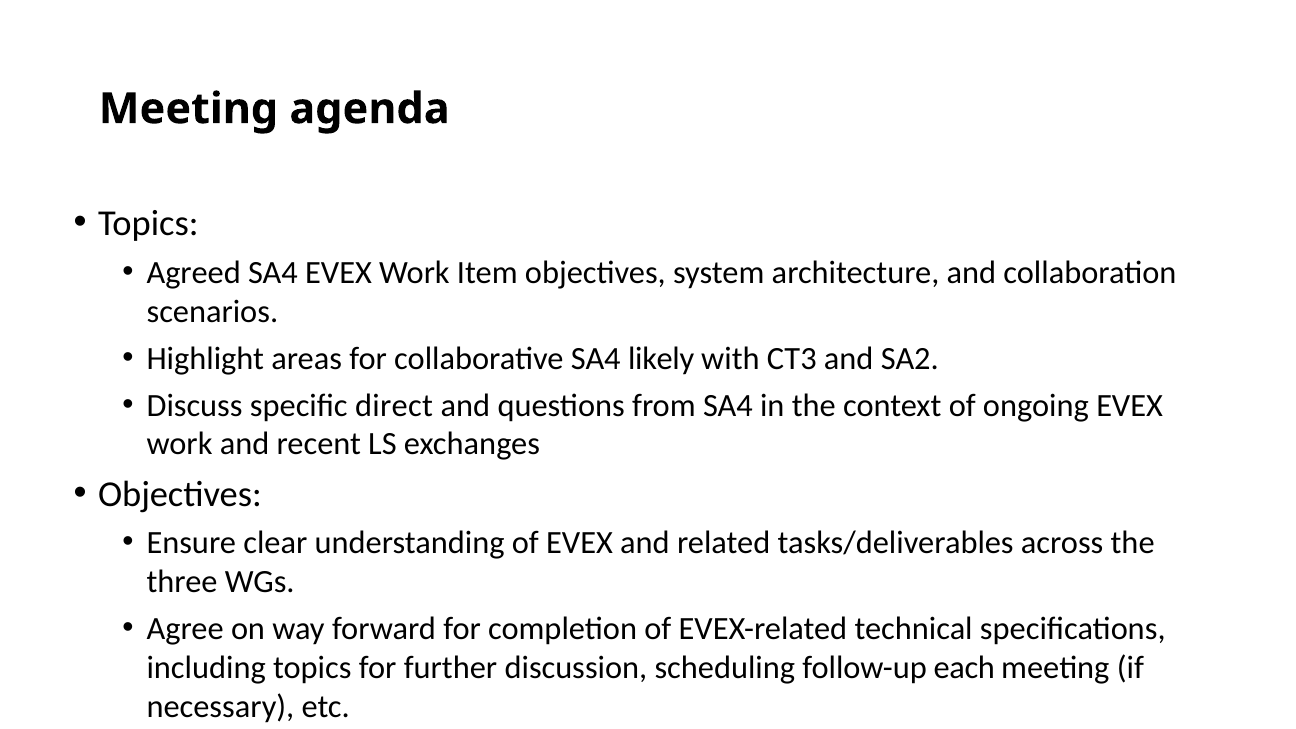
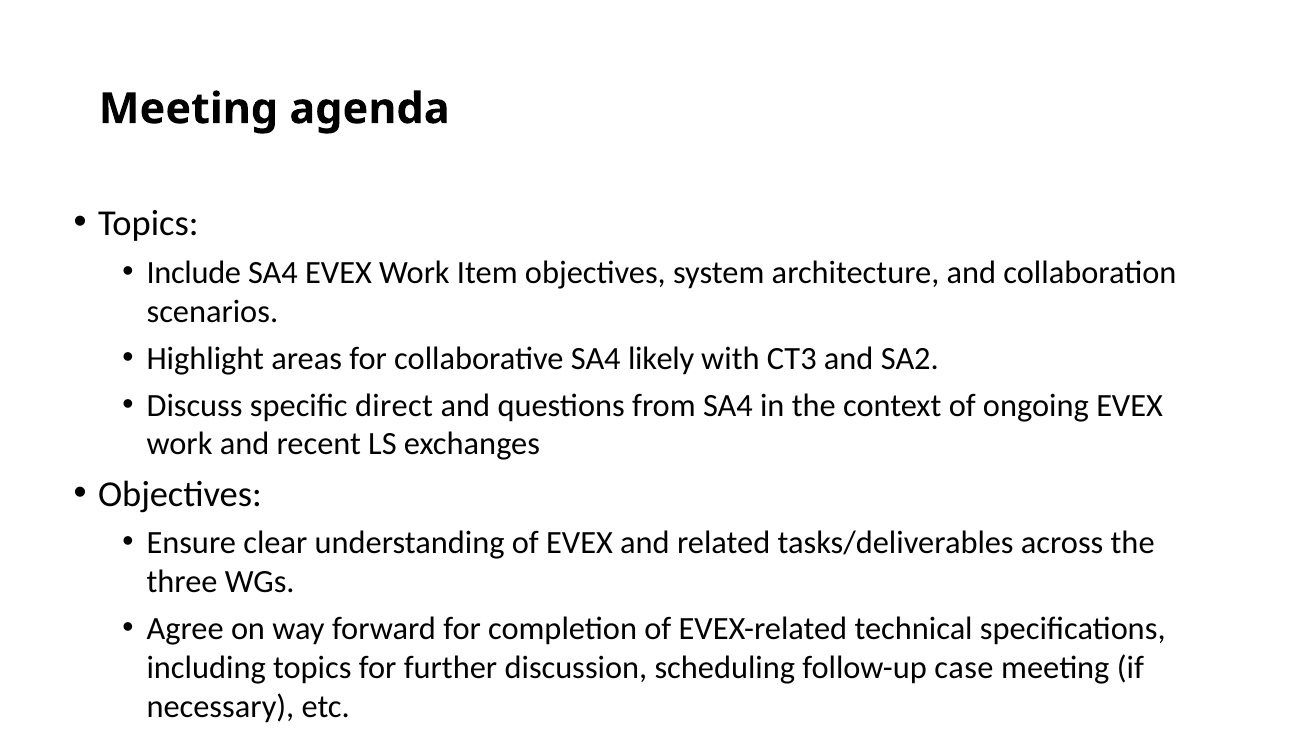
Agreed: Agreed -> Include
each: each -> case
